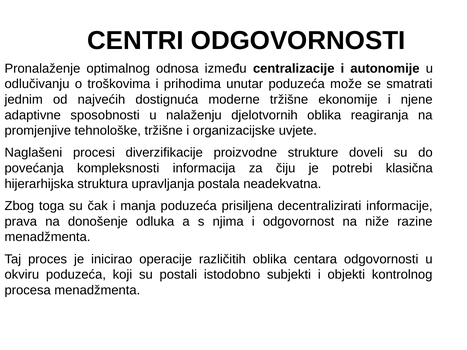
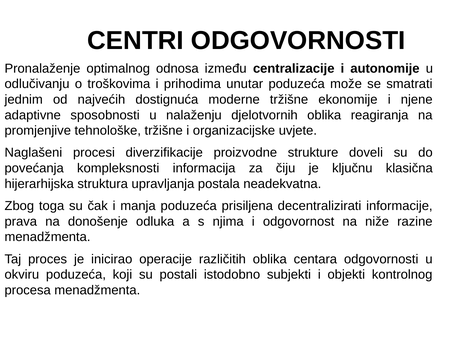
potrebi: potrebi -> ključnu
